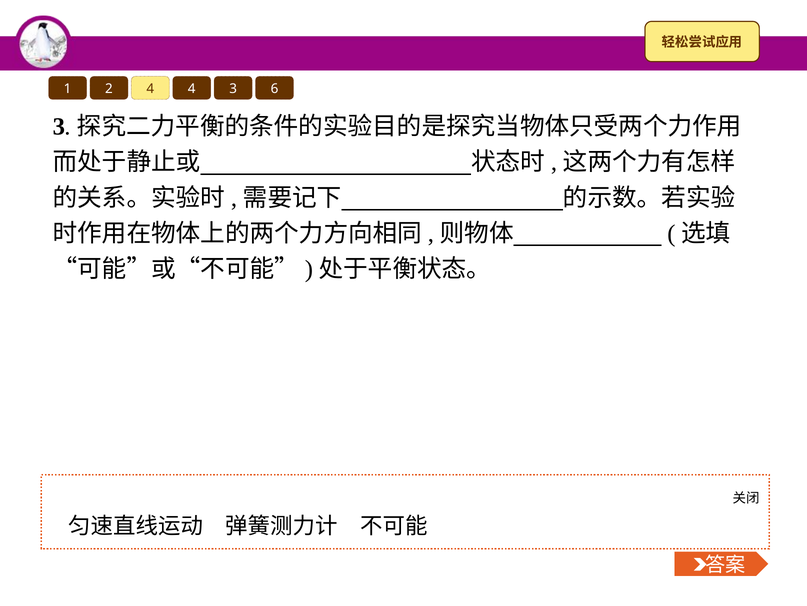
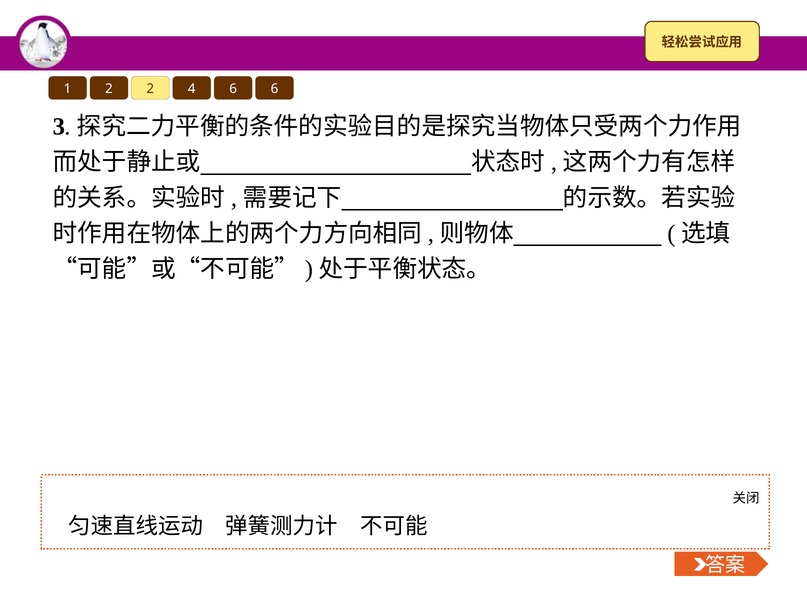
2 4: 4 -> 2
4 3: 3 -> 6
